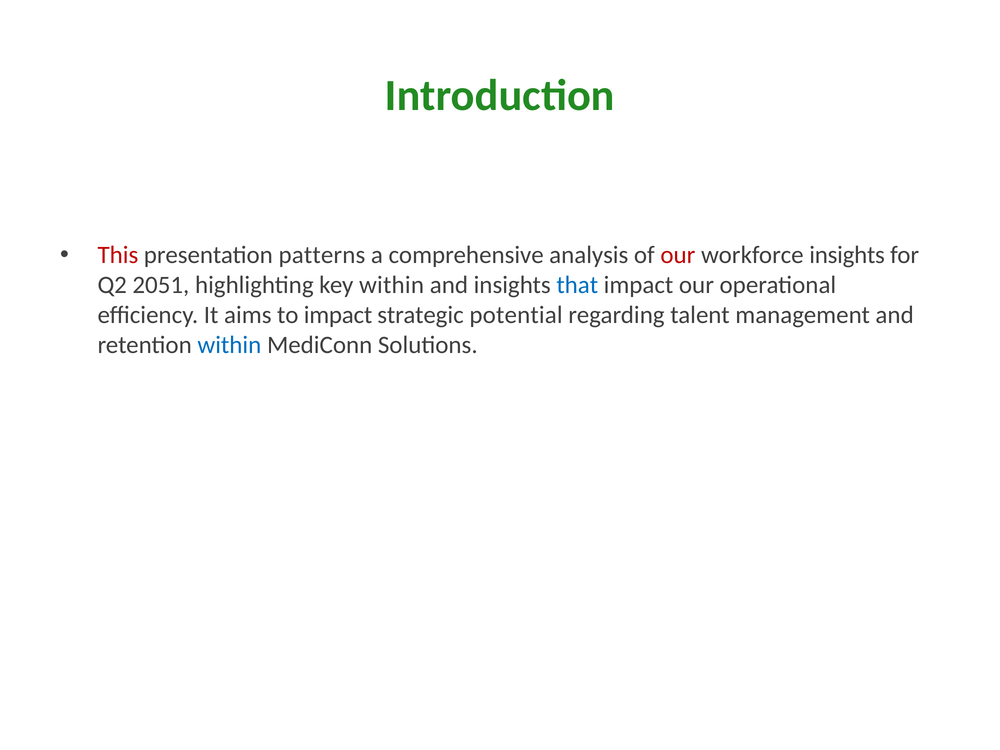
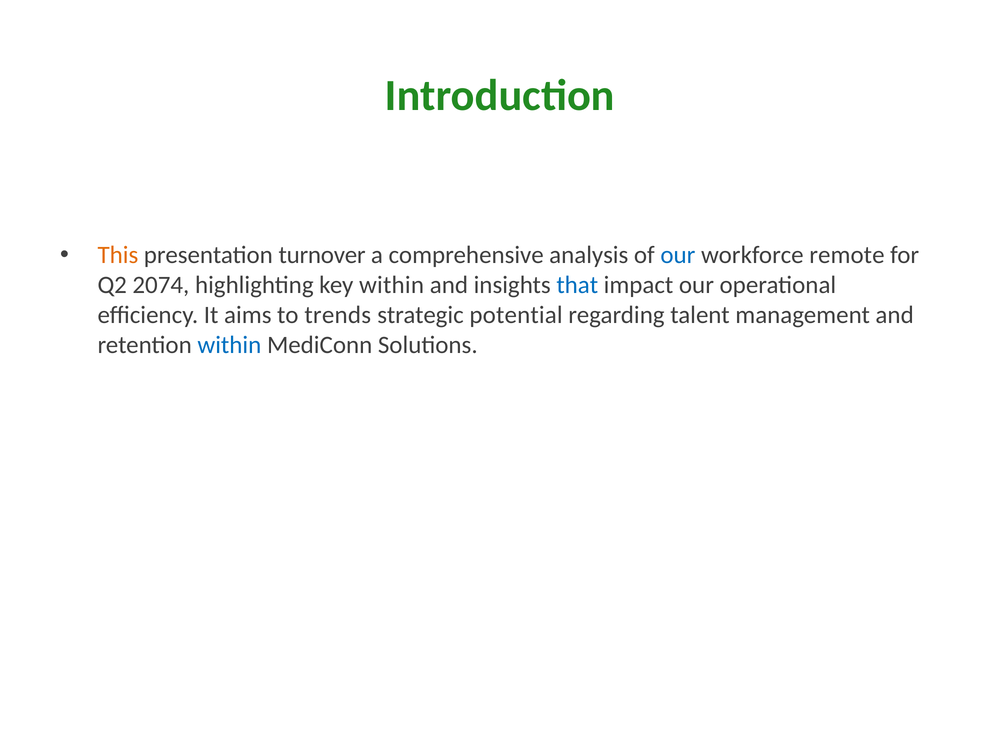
This colour: red -> orange
patterns: patterns -> turnover
our at (678, 255) colour: red -> blue
workforce insights: insights -> remote
2051: 2051 -> 2074
to impact: impact -> trends
